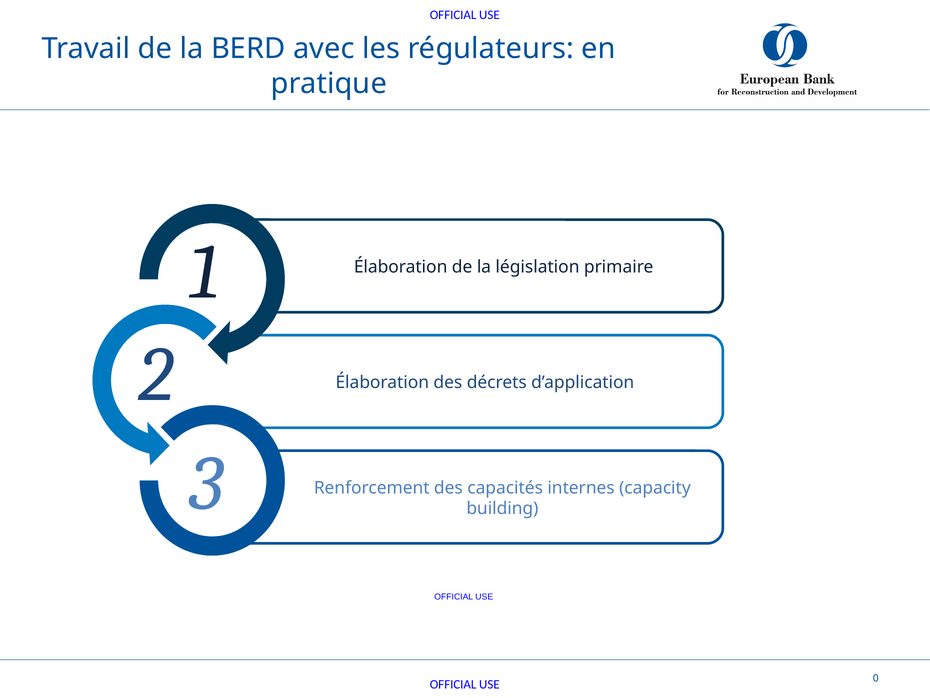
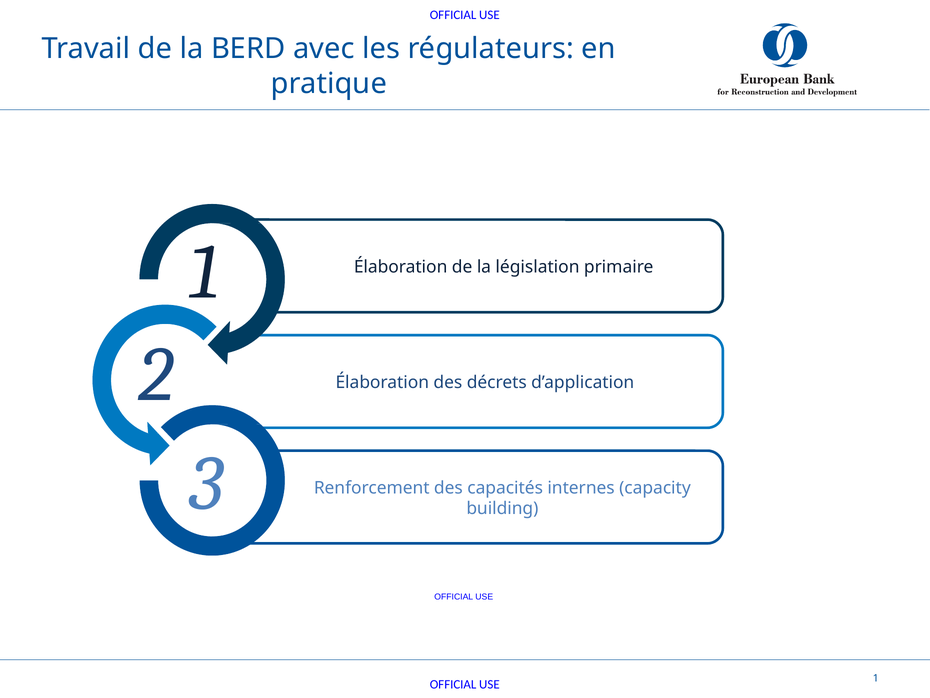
USE 0: 0 -> 1
